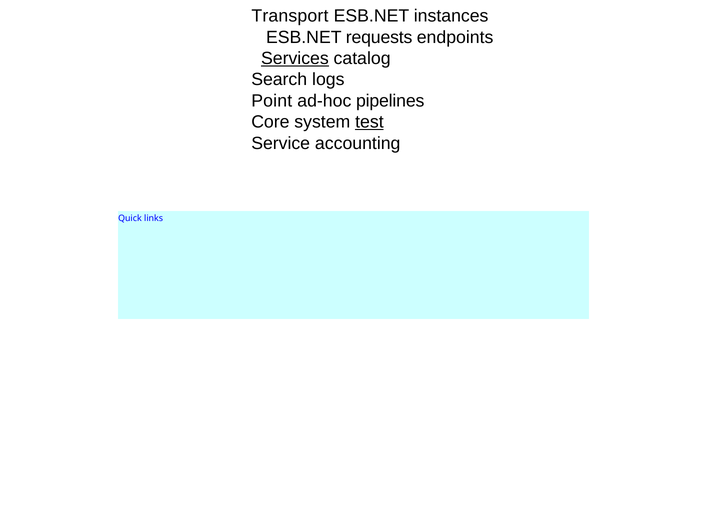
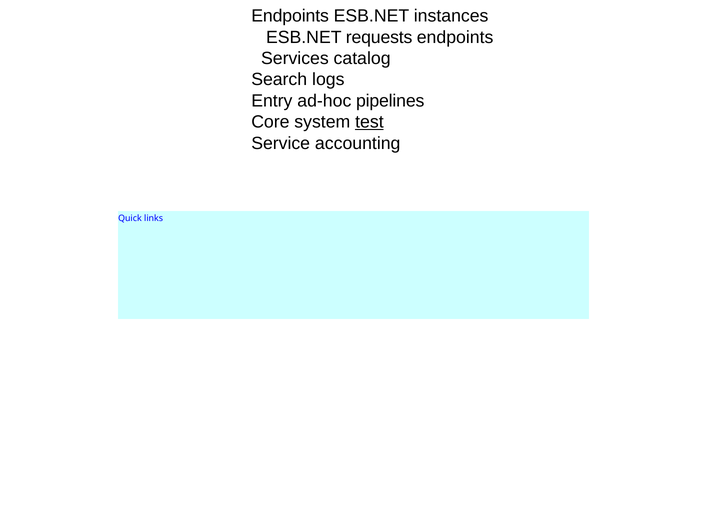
Transport at (290, 16): Transport -> Endpoints
Services underline: present -> none
Point: Point -> Entry
